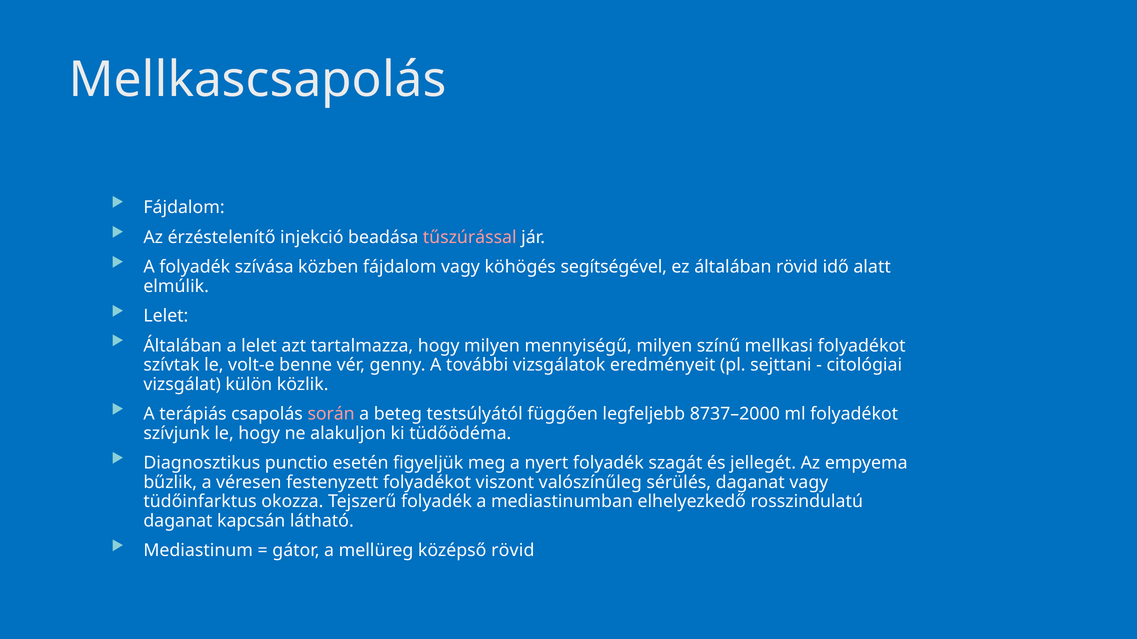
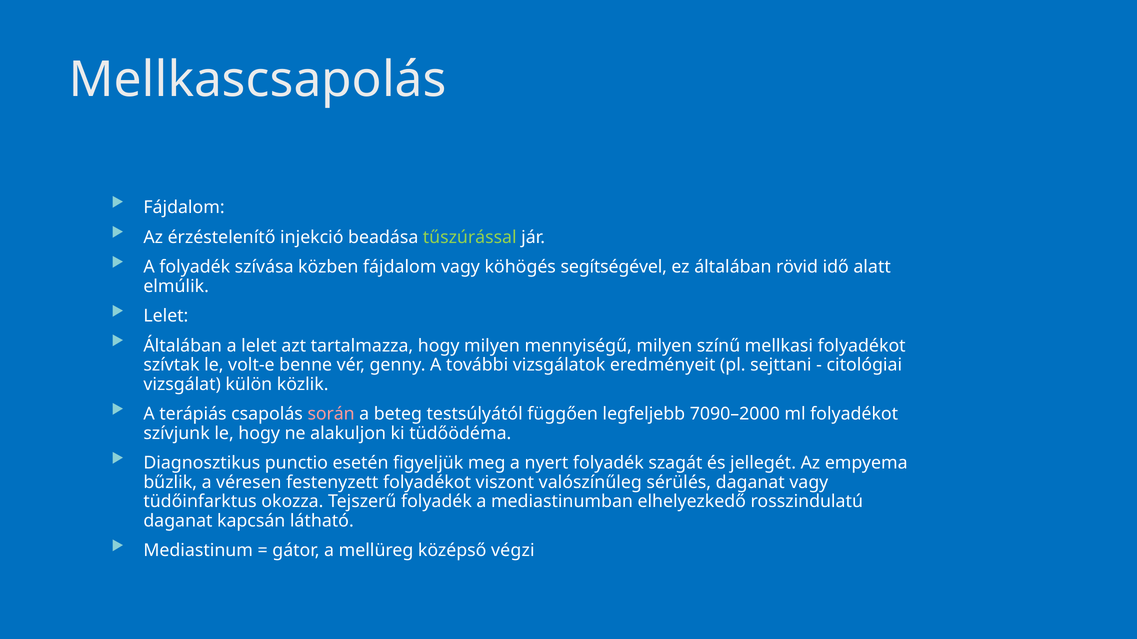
tűszúrással colour: pink -> light green
8737–2000: 8737–2000 -> 7090–2000
középső rövid: rövid -> végzi
